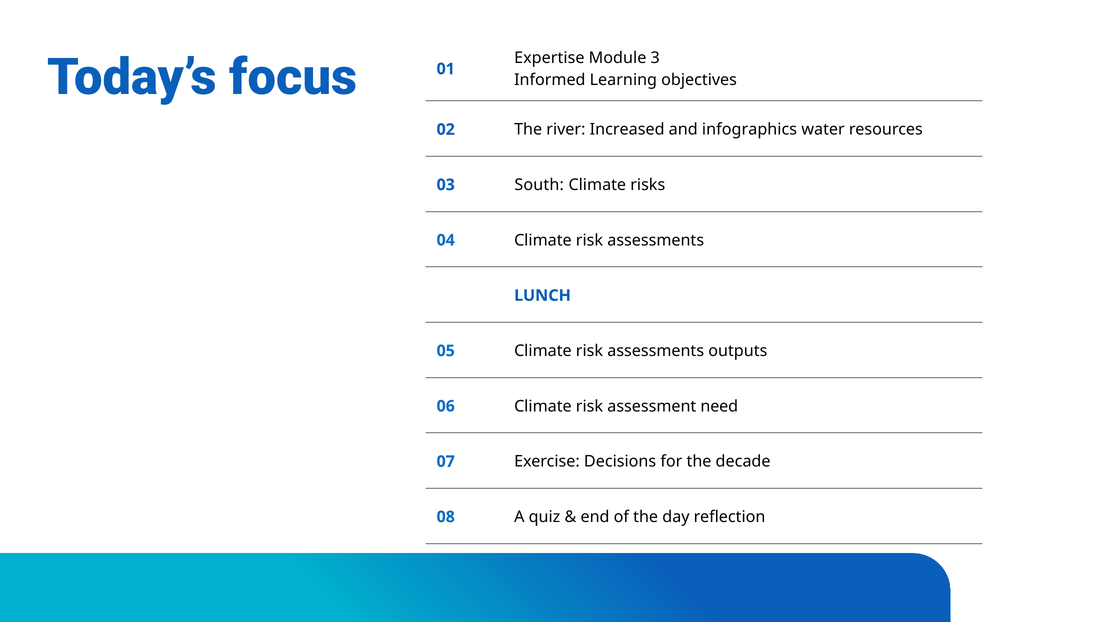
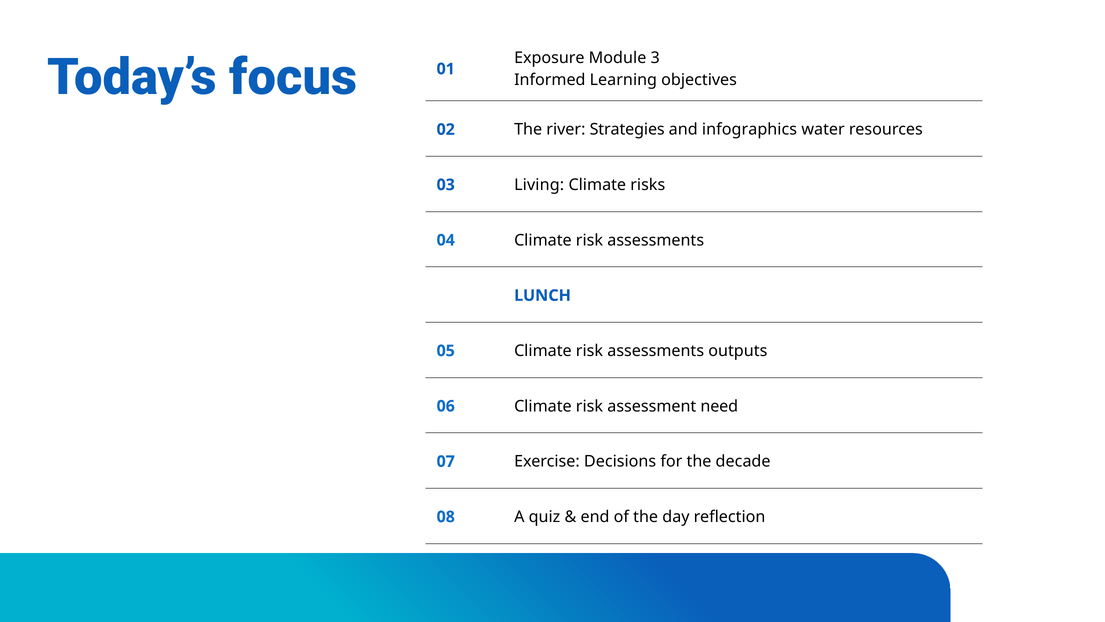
Expertise: Expertise -> Exposure
Increased: Increased -> Strategies
South: South -> Living
